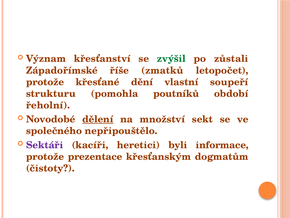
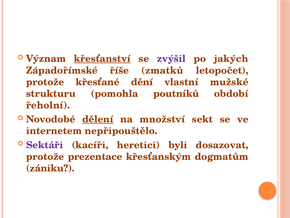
křesťanství underline: none -> present
zvýšil colour: green -> purple
zůstali: zůstali -> jakých
soupeří: soupeří -> mužské
společného: společného -> internetem
informace: informace -> dosazovat
čistoty: čistoty -> zániku
